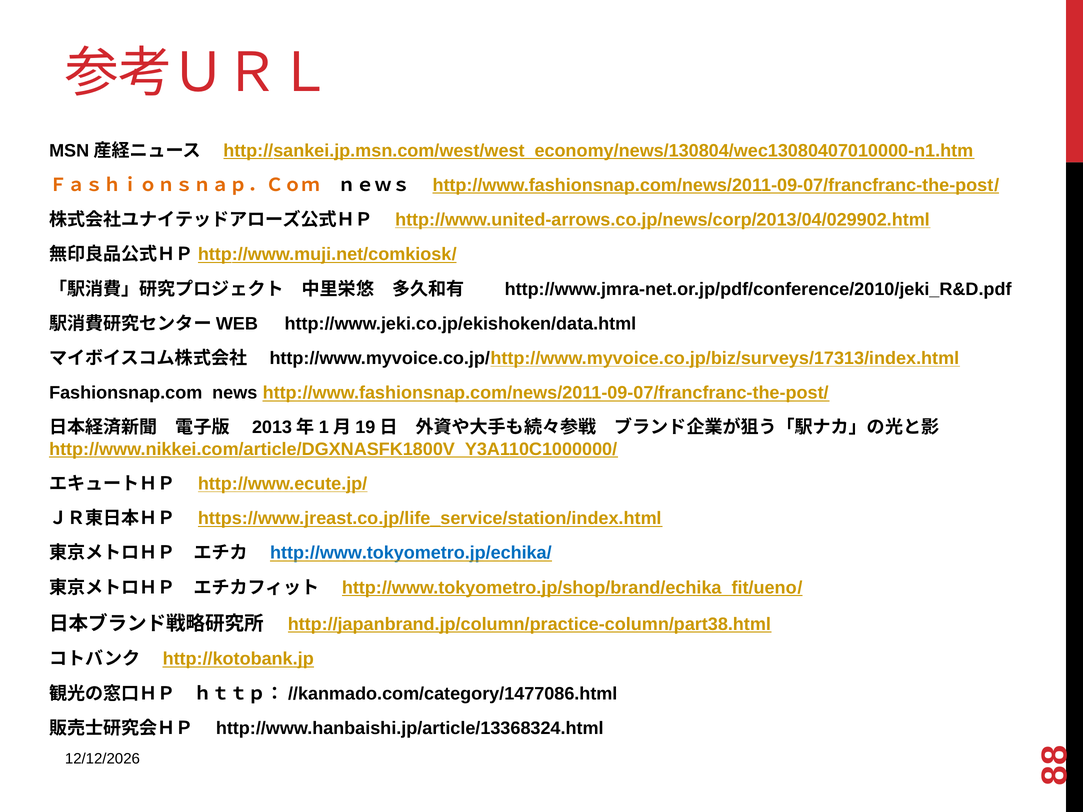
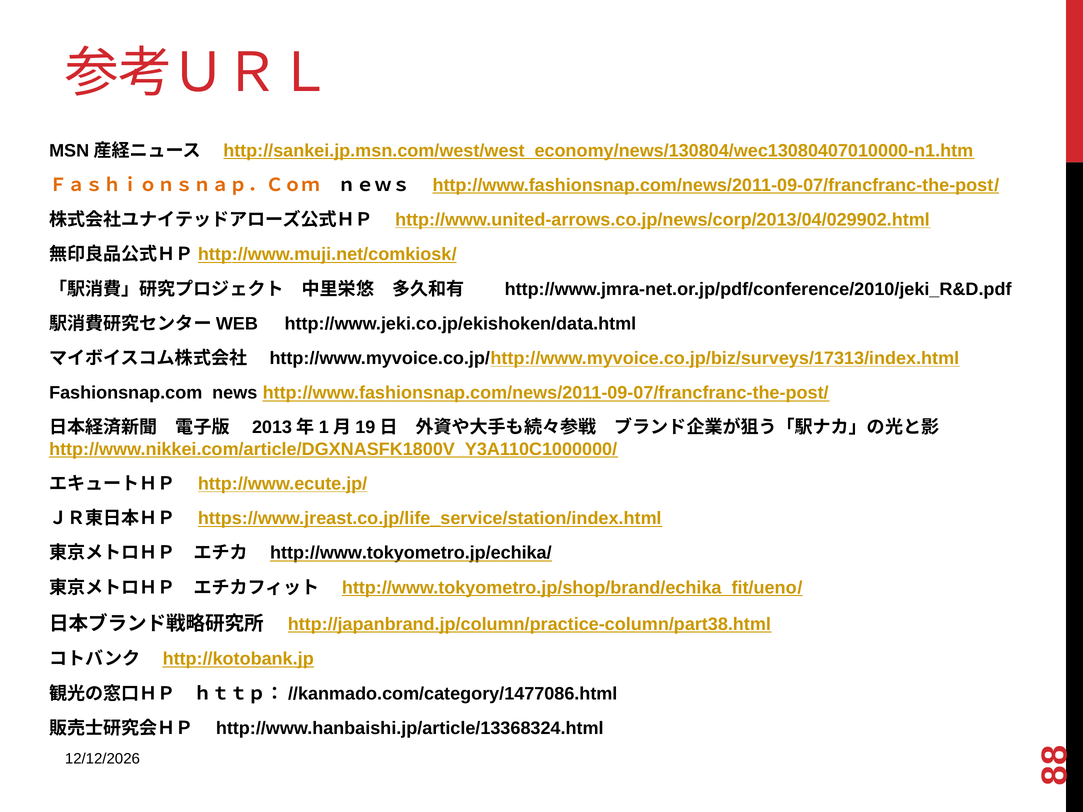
http://www.tokyometro.jp/echika/ colour: blue -> black
